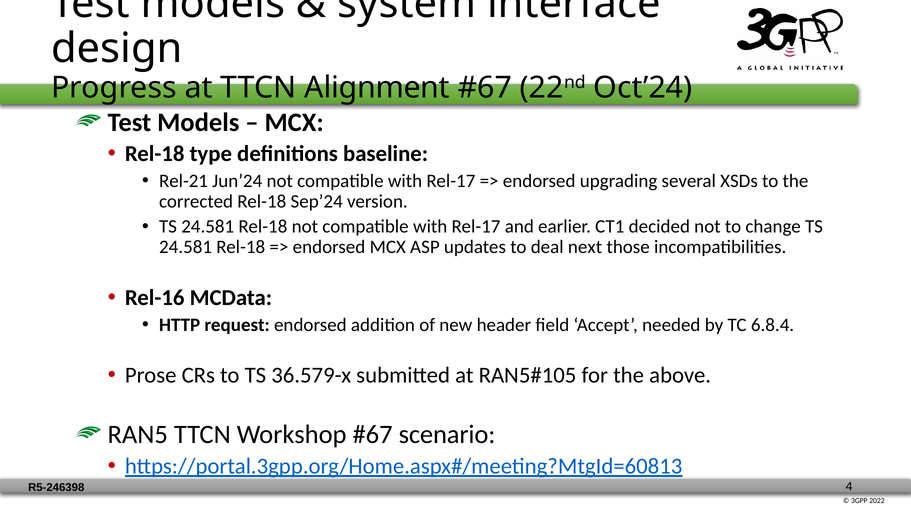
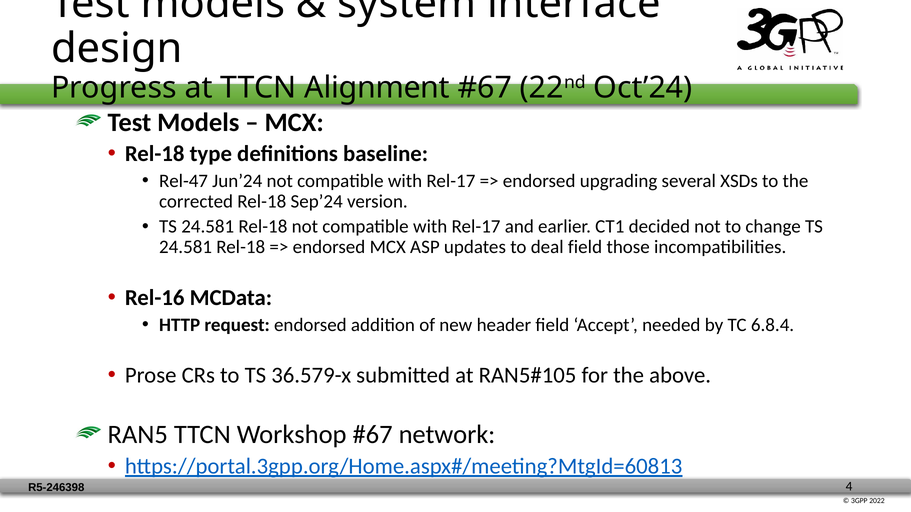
Rel-21: Rel-21 -> Rel-47
deal next: next -> field
scenario: scenario -> network
